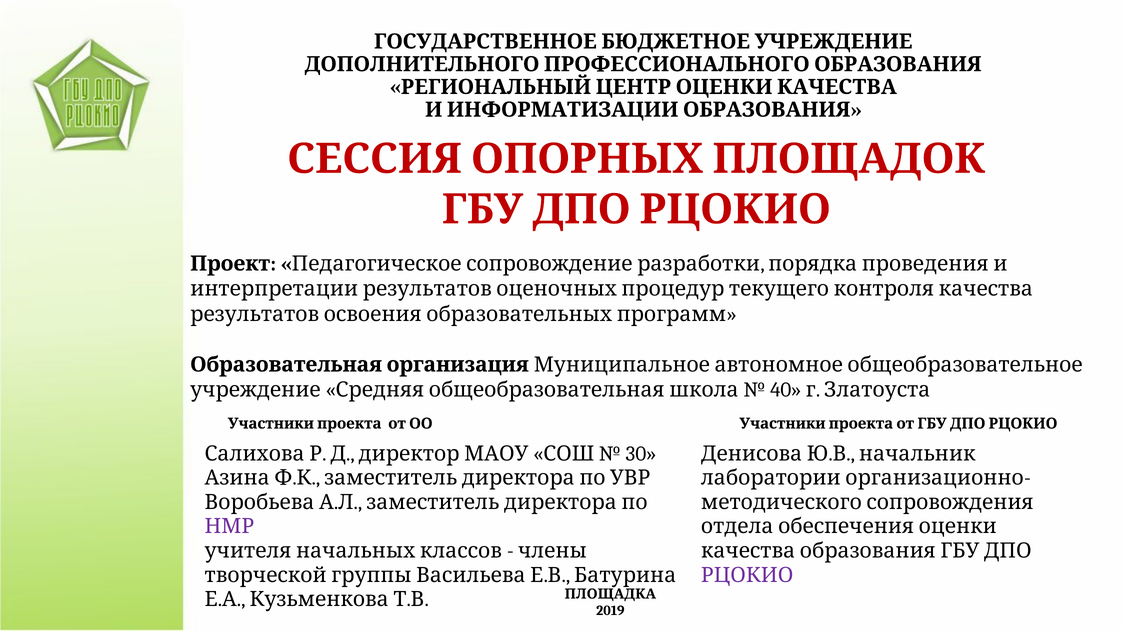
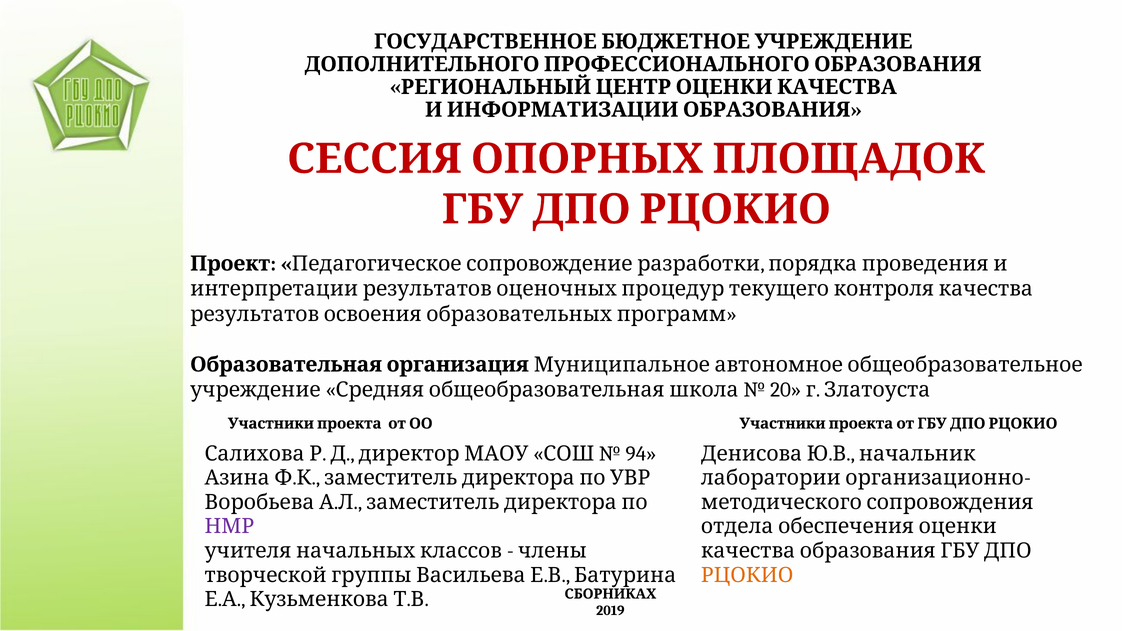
40: 40 -> 20
30: 30 -> 94
РЦОКИО colour: purple -> orange
ПЛОЩАДКА: ПЛОЩАДКА -> СБОРНИКАХ
